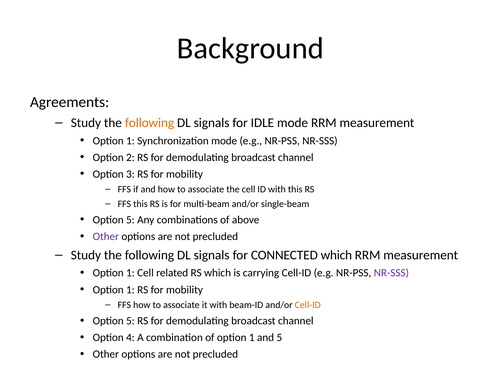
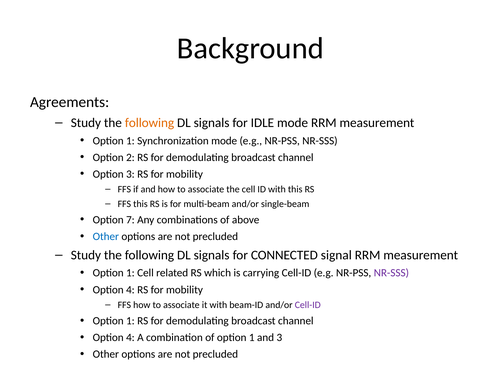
5 at (130, 220): 5 -> 7
Other at (106, 236) colour: purple -> blue
CONNECTED which: which -> signal
1 at (130, 289): 1 -> 4
Cell-ID at (308, 305) colour: orange -> purple
5 at (130, 321): 5 -> 1
and 5: 5 -> 3
